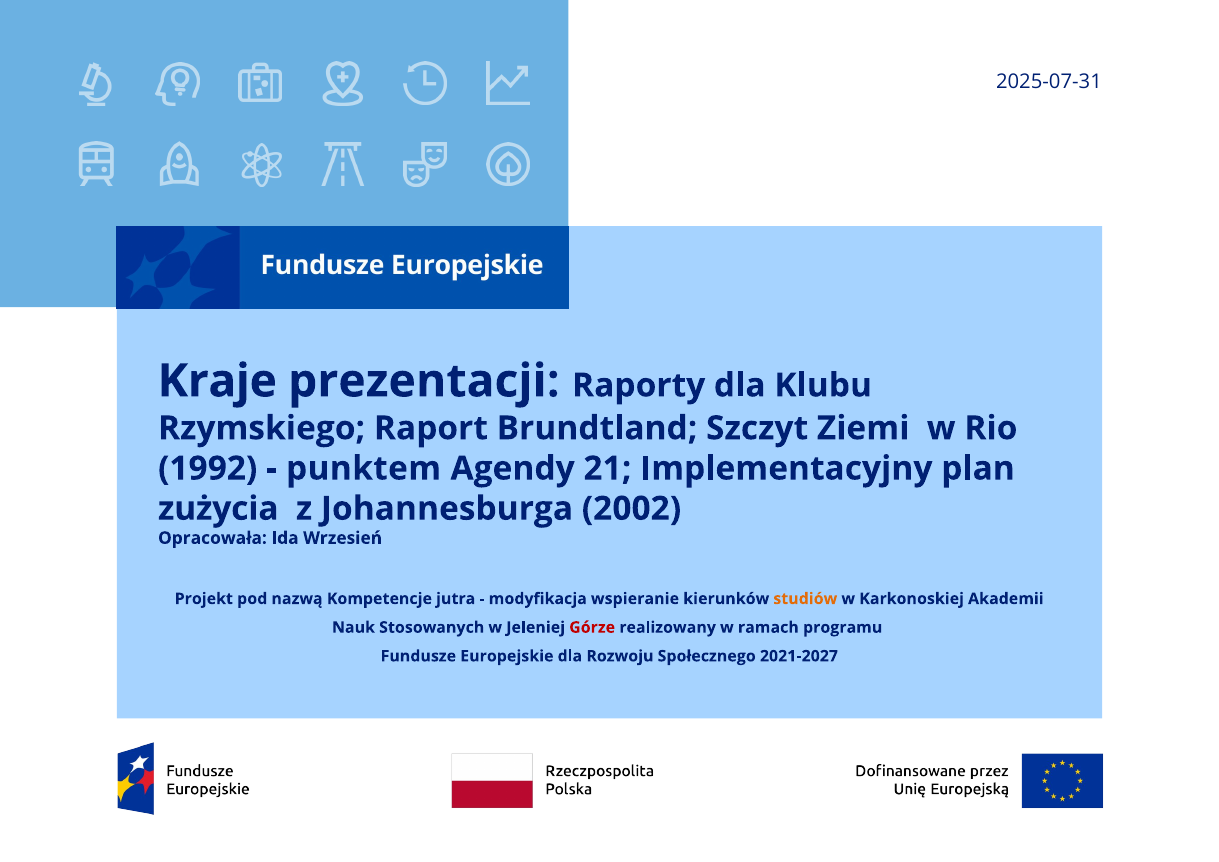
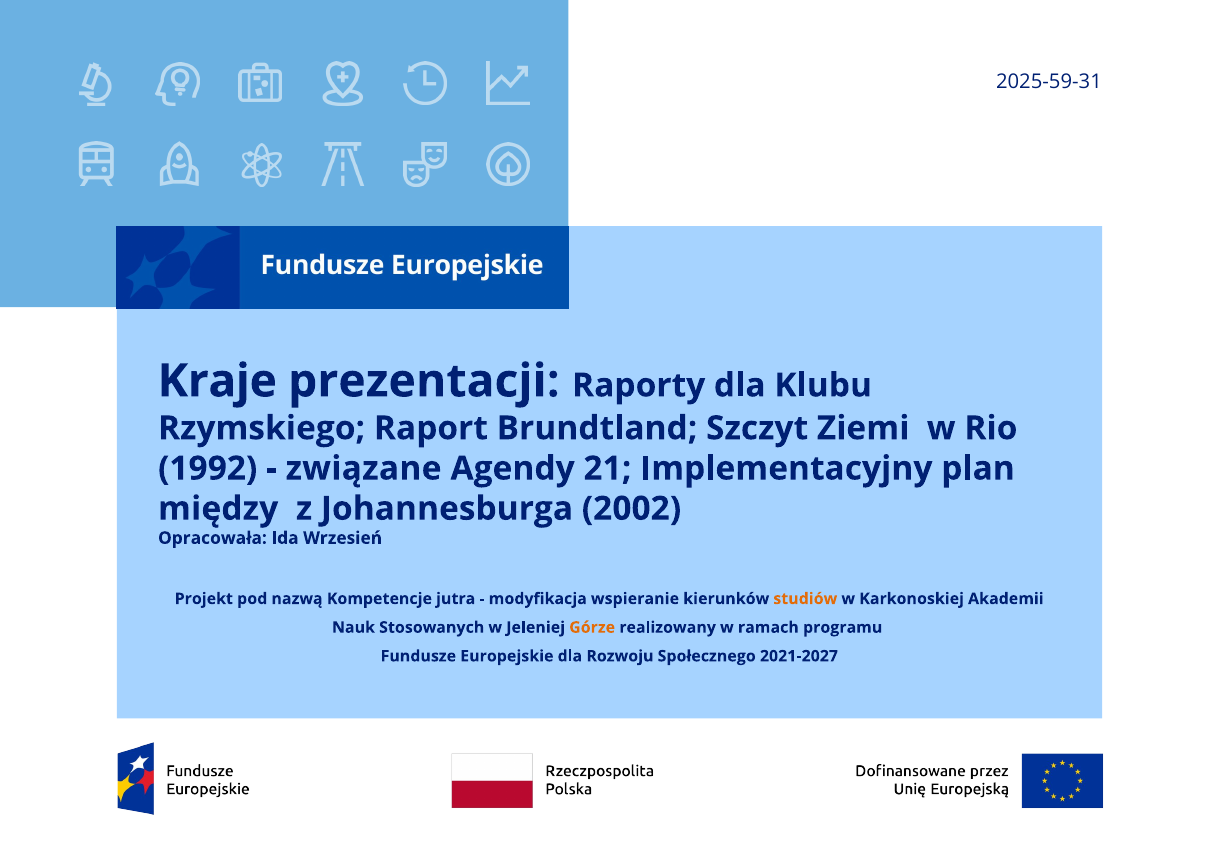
2025-07-31: 2025-07-31 -> 2025-59-31
punktem: punktem -> związane
zużycia: zużycia -> między
Górze colour: red -> orange
